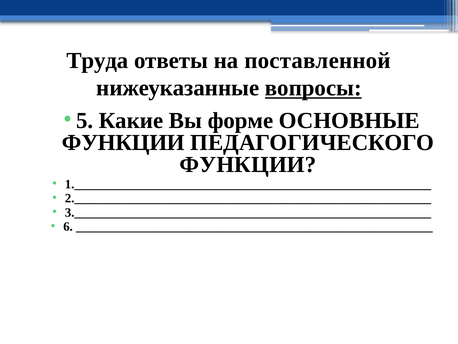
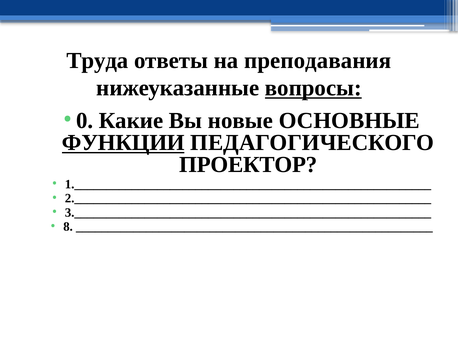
поставленной: поставленной -> преподавания
5: 5 -> 0
форме: форме -> новые
ФУНКЦИИ at (123, 142) underline: none -> present
ФУНКЦИИ at (248, 164): ФУНКЦИИ -> ПРОЕКТОР
6: 6 -> 8
